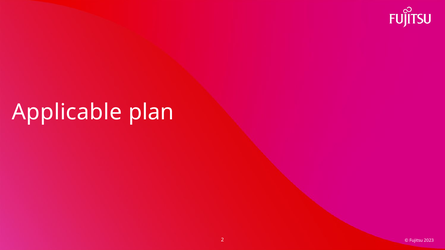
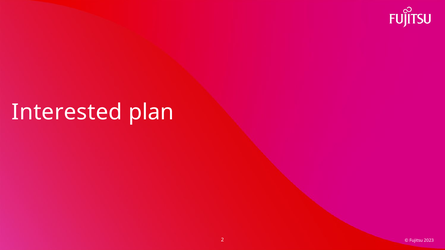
Applicable: Applicable -> Interested
